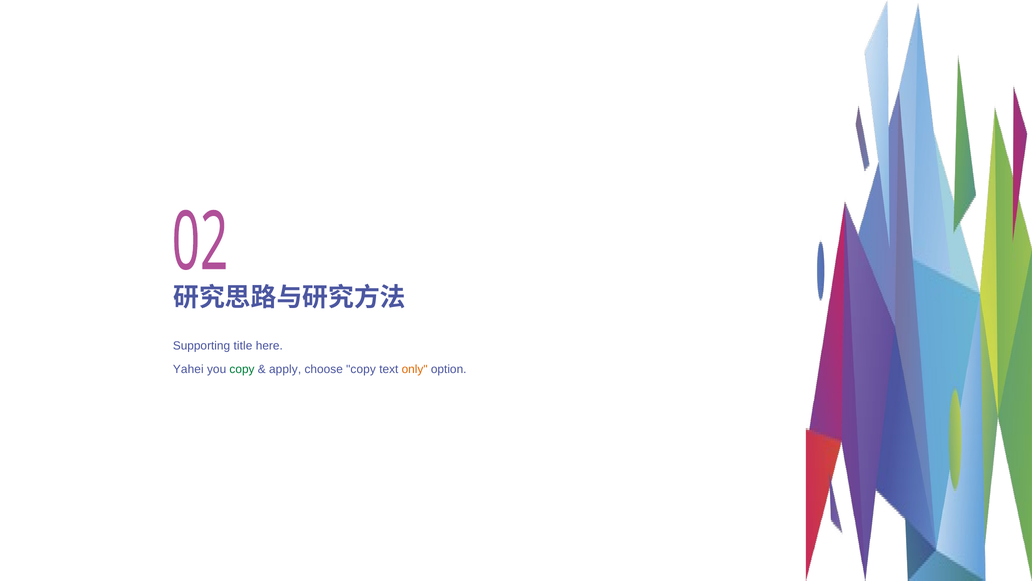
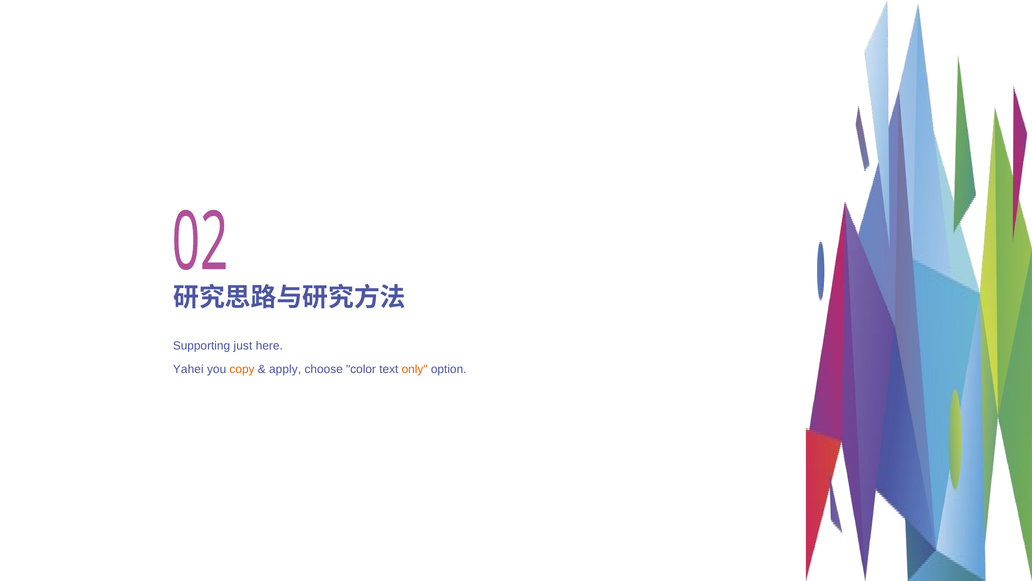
title: title -> just
copy at (242, 369) colour: green -> orange
choose copy: copy -> color
